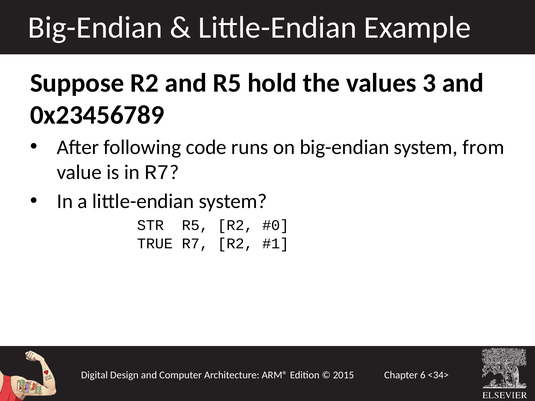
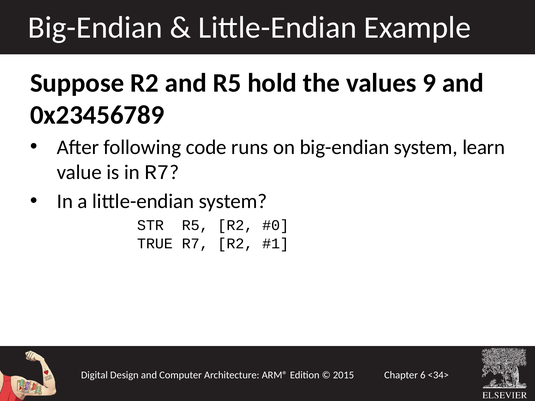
3: 3 -> 9
from: from -> learn
